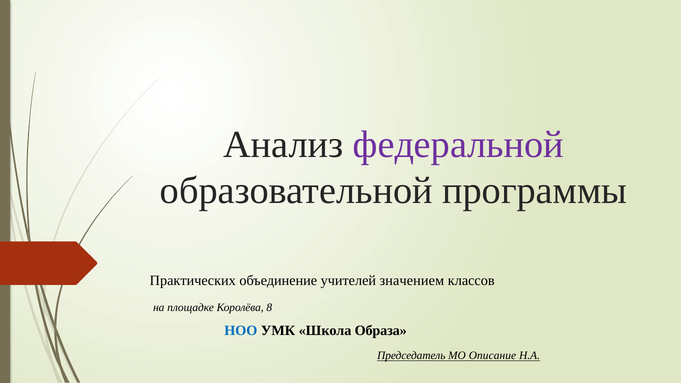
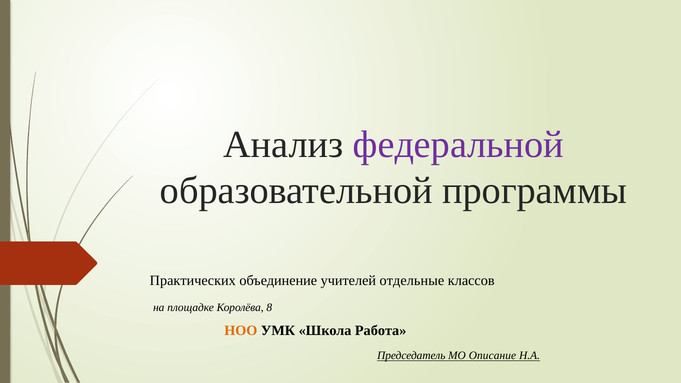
значением: значением -> отдельные
НОО colour: blue -> orange
Образа: Образа -> Работа
